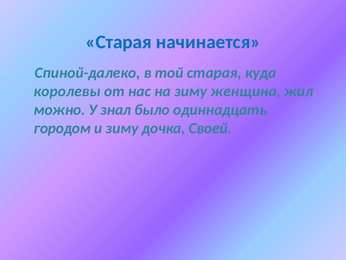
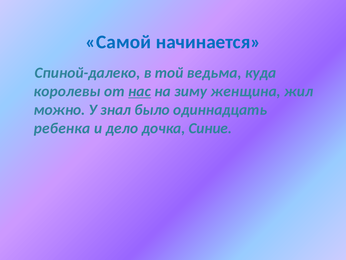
Старая at (118, 42): Старая -> Самой
той старая: старая -> ведьма
нас underline: none -> present
городом: городом -> ребенка
и зиму: зиму -> дело
Своей: Своей -> Синие
